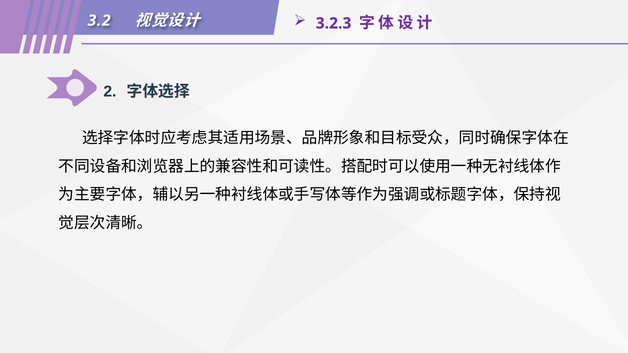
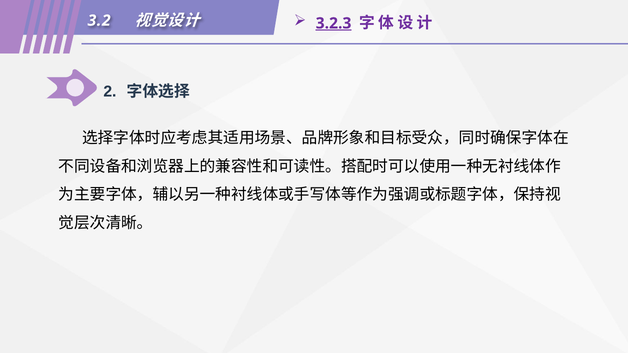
3.2.3 underline: none -> present
